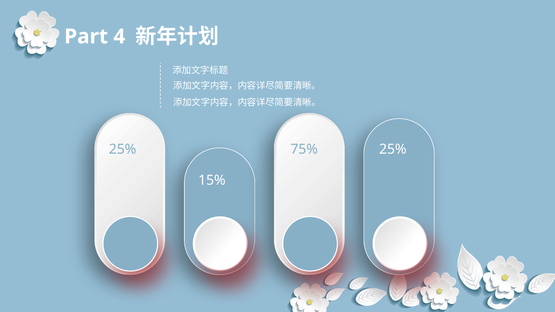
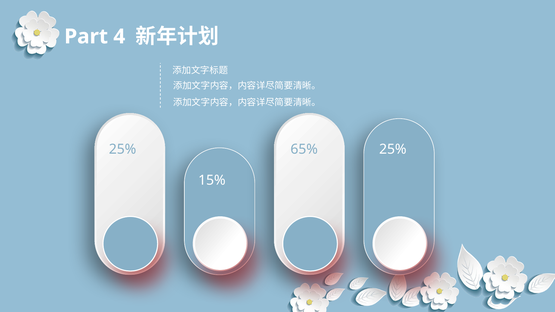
75%: 75% -> 65%
